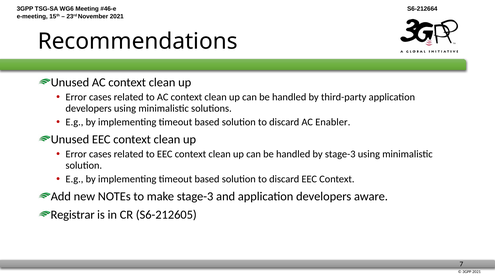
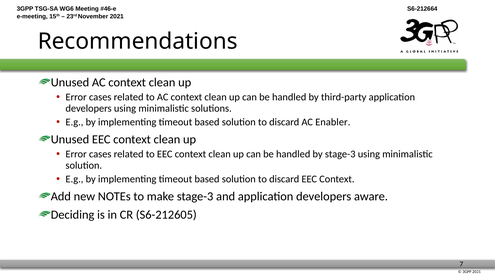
Registrar: Registrar -> Deciding
